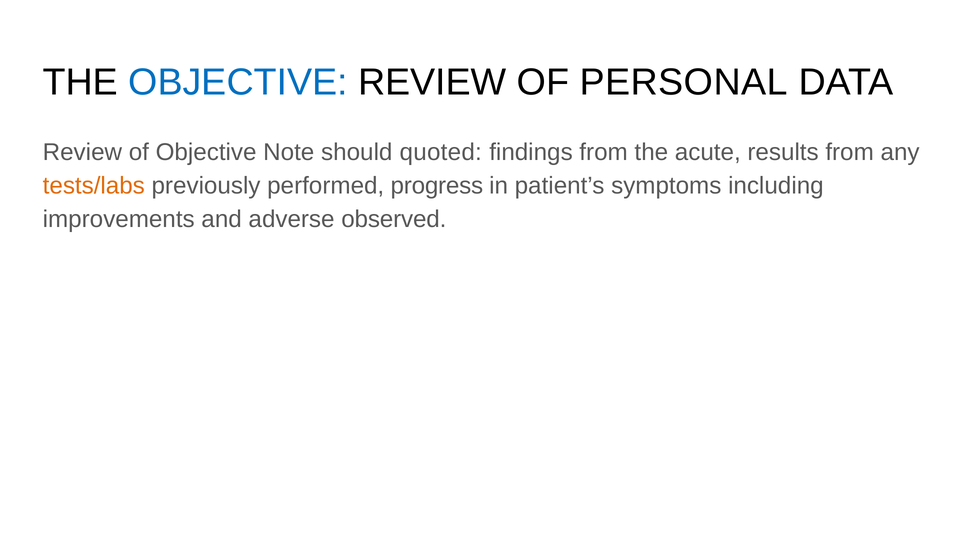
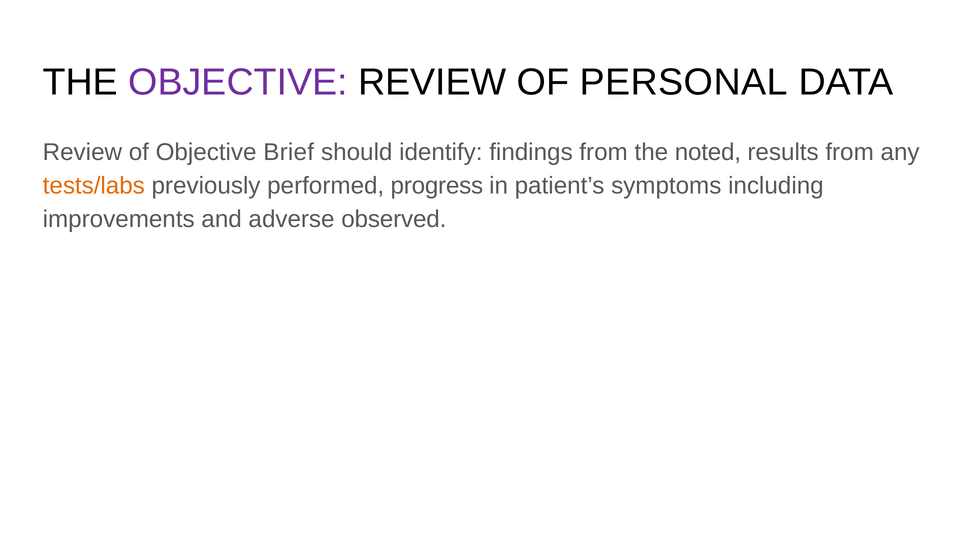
OBJECTIVE at (238, 82) colour: blue -> purple
Note: Note -> Brief
quoted: quoted -> identify
acute: acute -> noted
